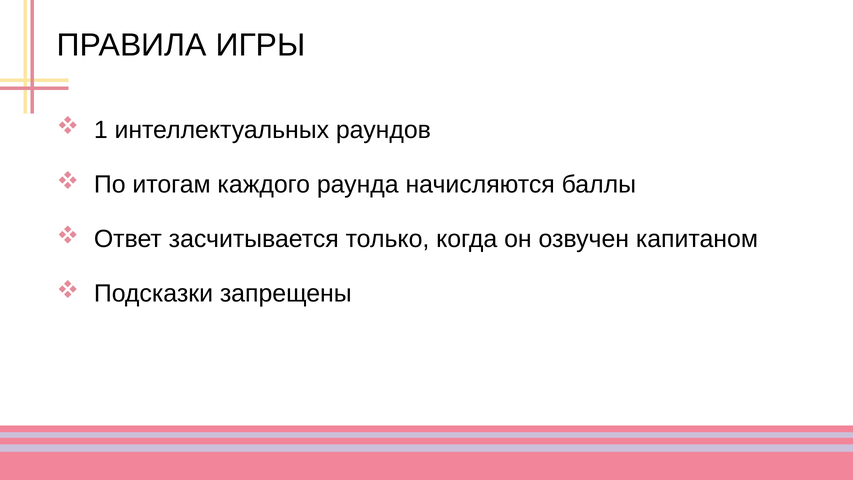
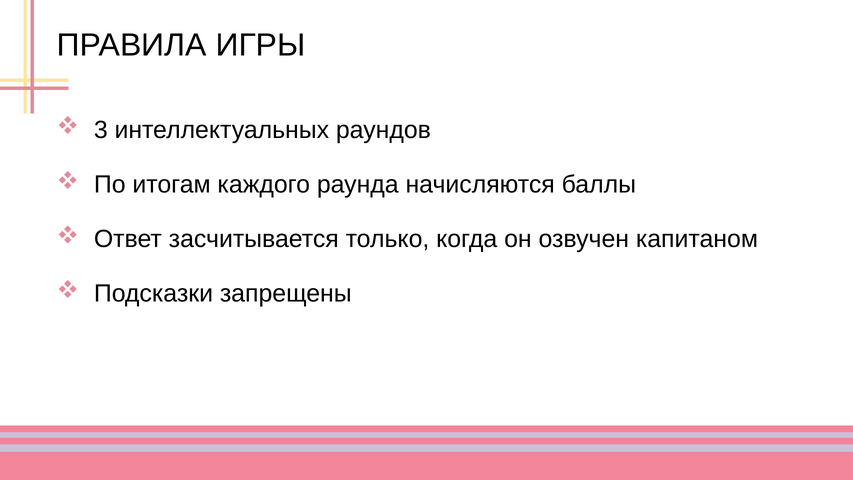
1: 1 -> 3
